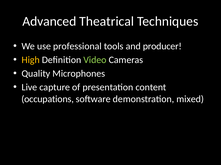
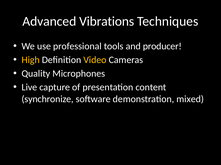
Theatrical: Theatrical -> Vibrations
Video colour: light green -> yellow
occupations: occupations -> synchronize
